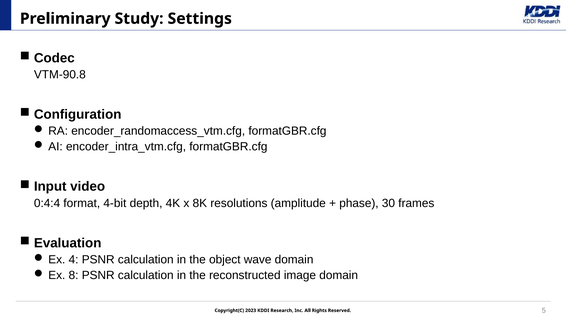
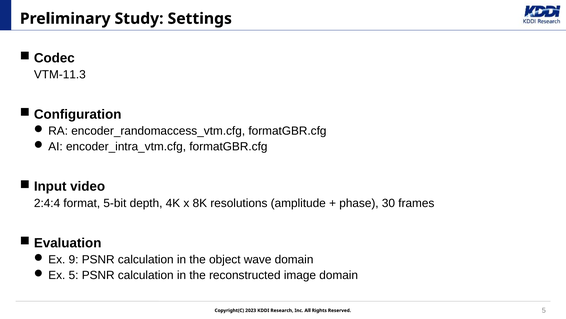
VTM-90.8: VTM-90.8 -> VTM-11.3
0:4:4: 0:4:4 -> 2:4:4
4-bit: 4-bit -> 5-bit
4: 4 -> 9
8 at (74, 275): 8 -> 5
